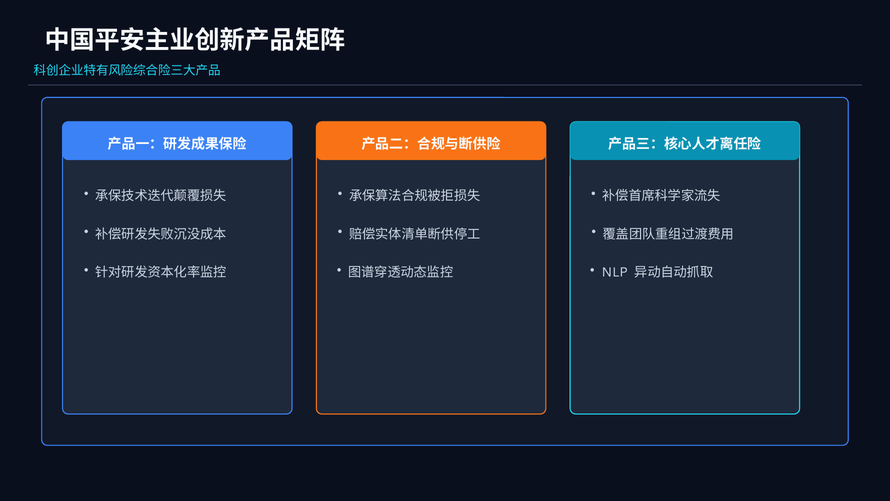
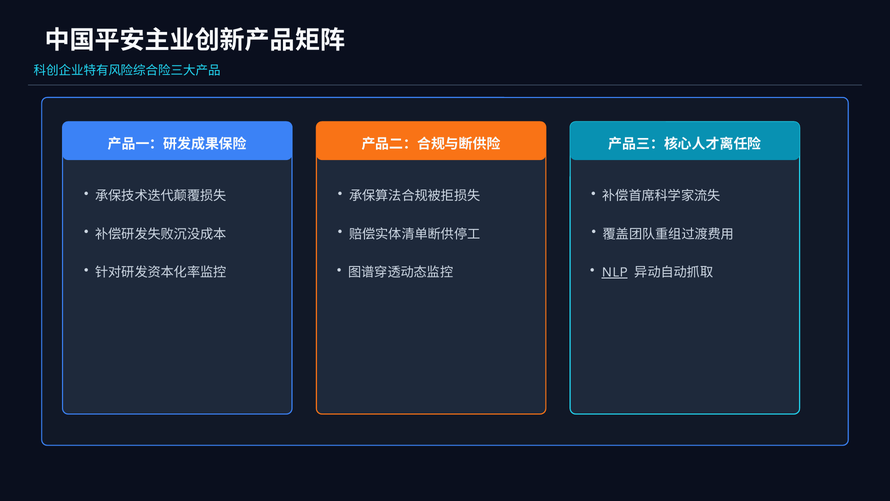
NLP underline: none -> present
